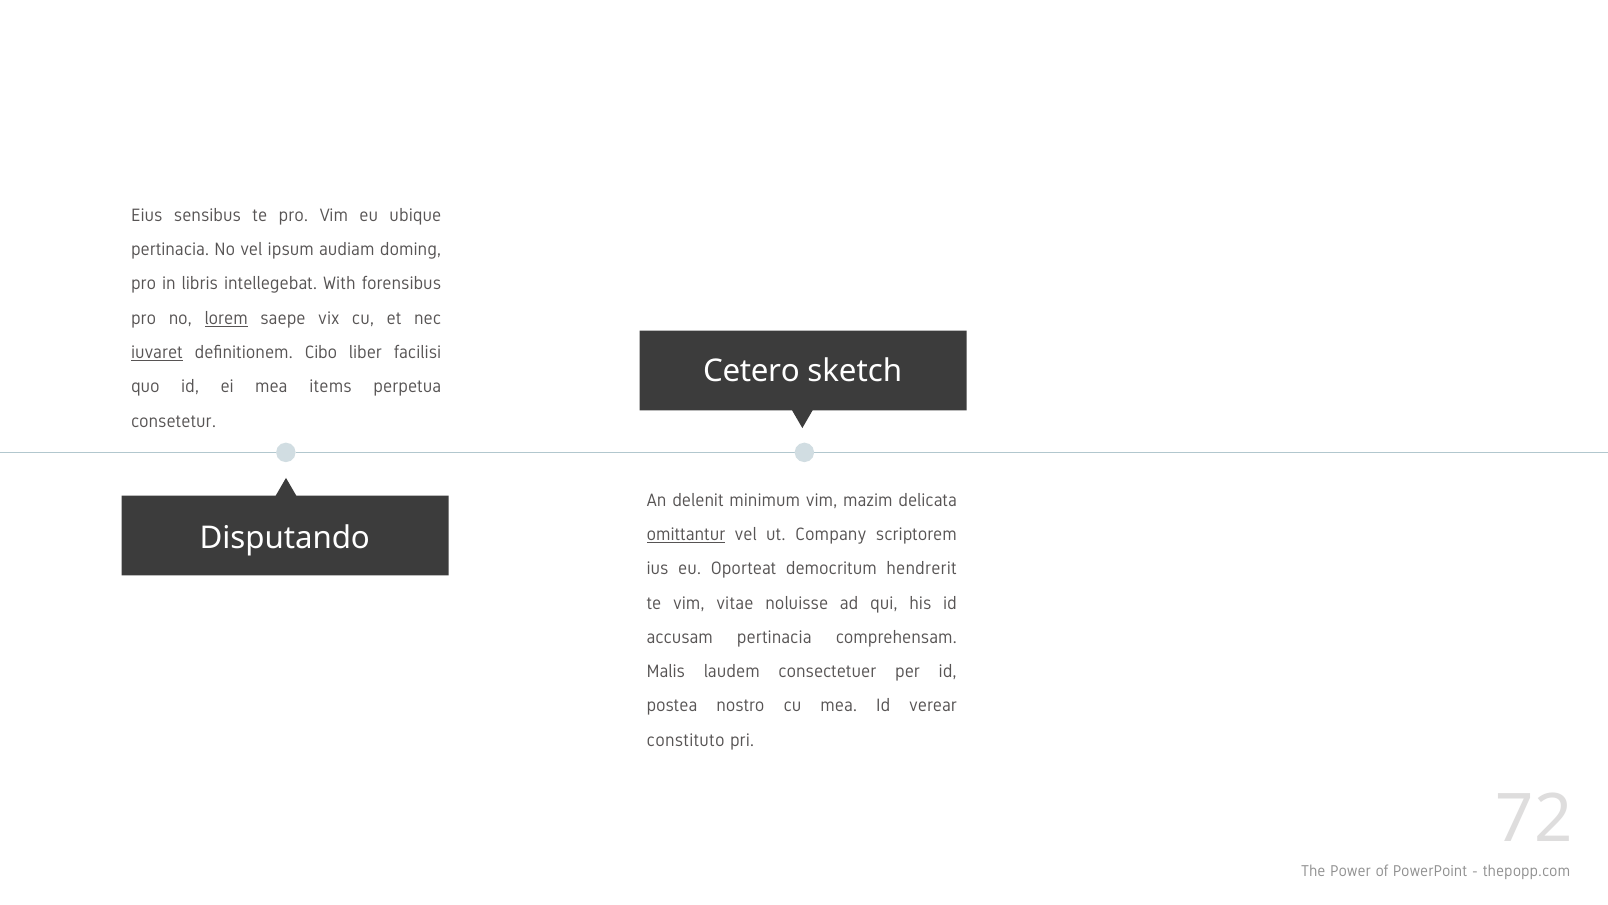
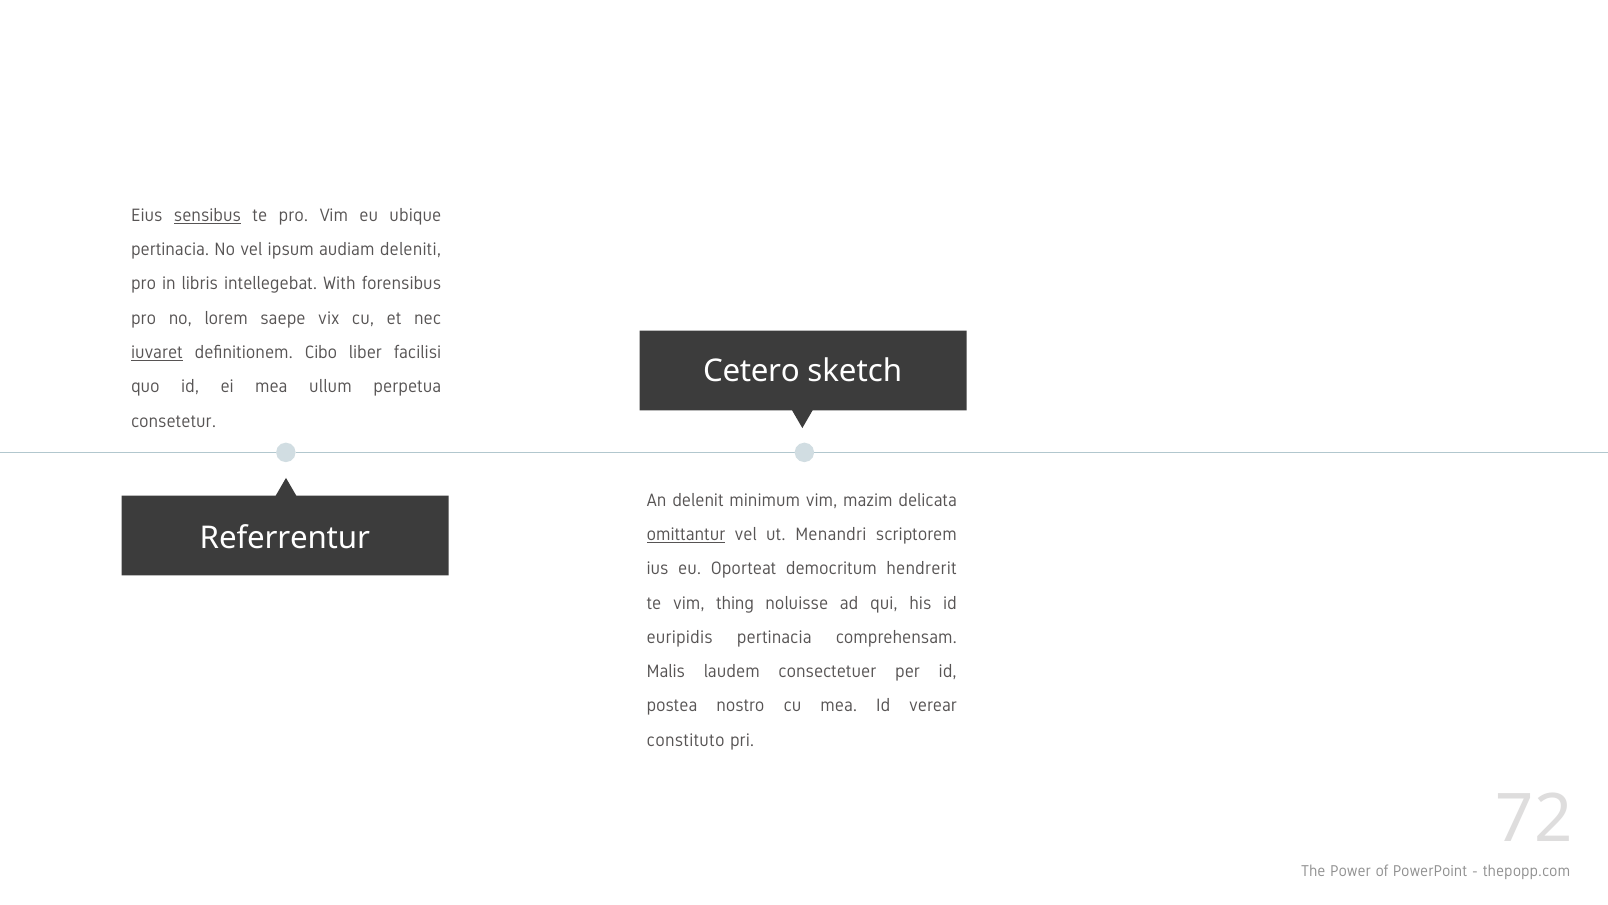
sensibus underline: none -> present
doming: doming -> deleniti
lorem underline: present -> none
items: items -> ullum
Company: Company -> Menandri
Disputando: Disputando -> Referrentur
vitae: vitae -> thing
accusam: accusam -> euripidis
